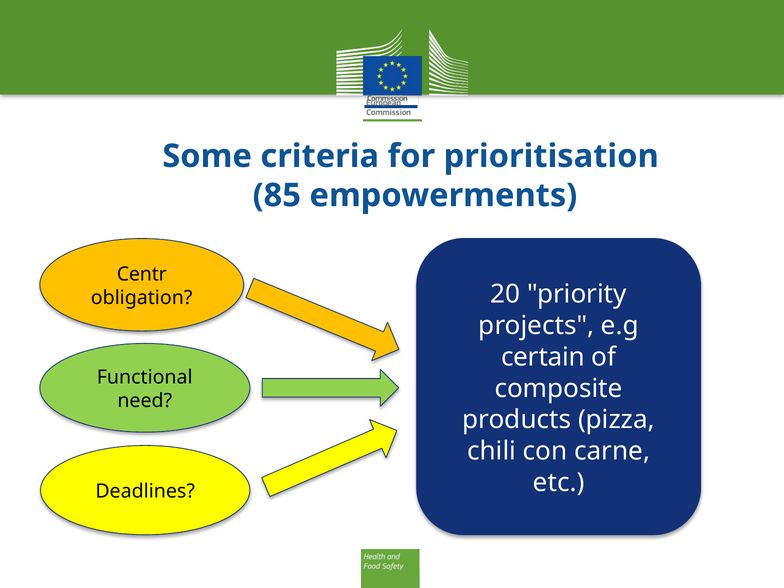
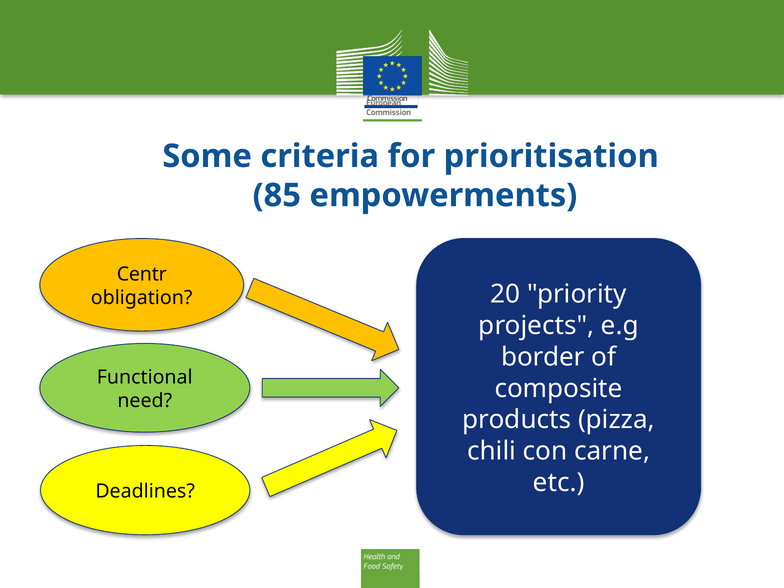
certain: certain -> border
